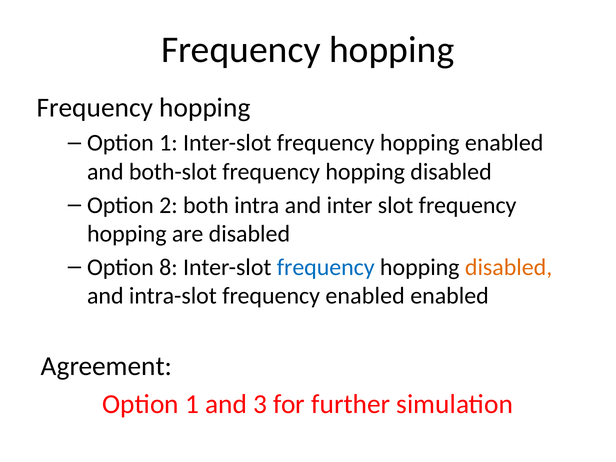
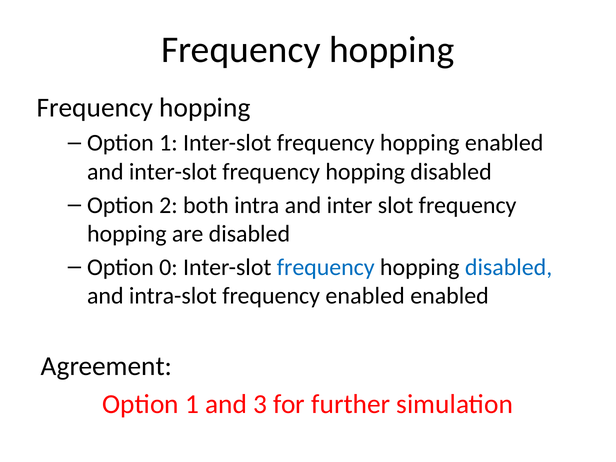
and both-slot: both-slot -> inter-slot
8: 8 -> 0
disabled at (509, 267) colour: orange -> blue
